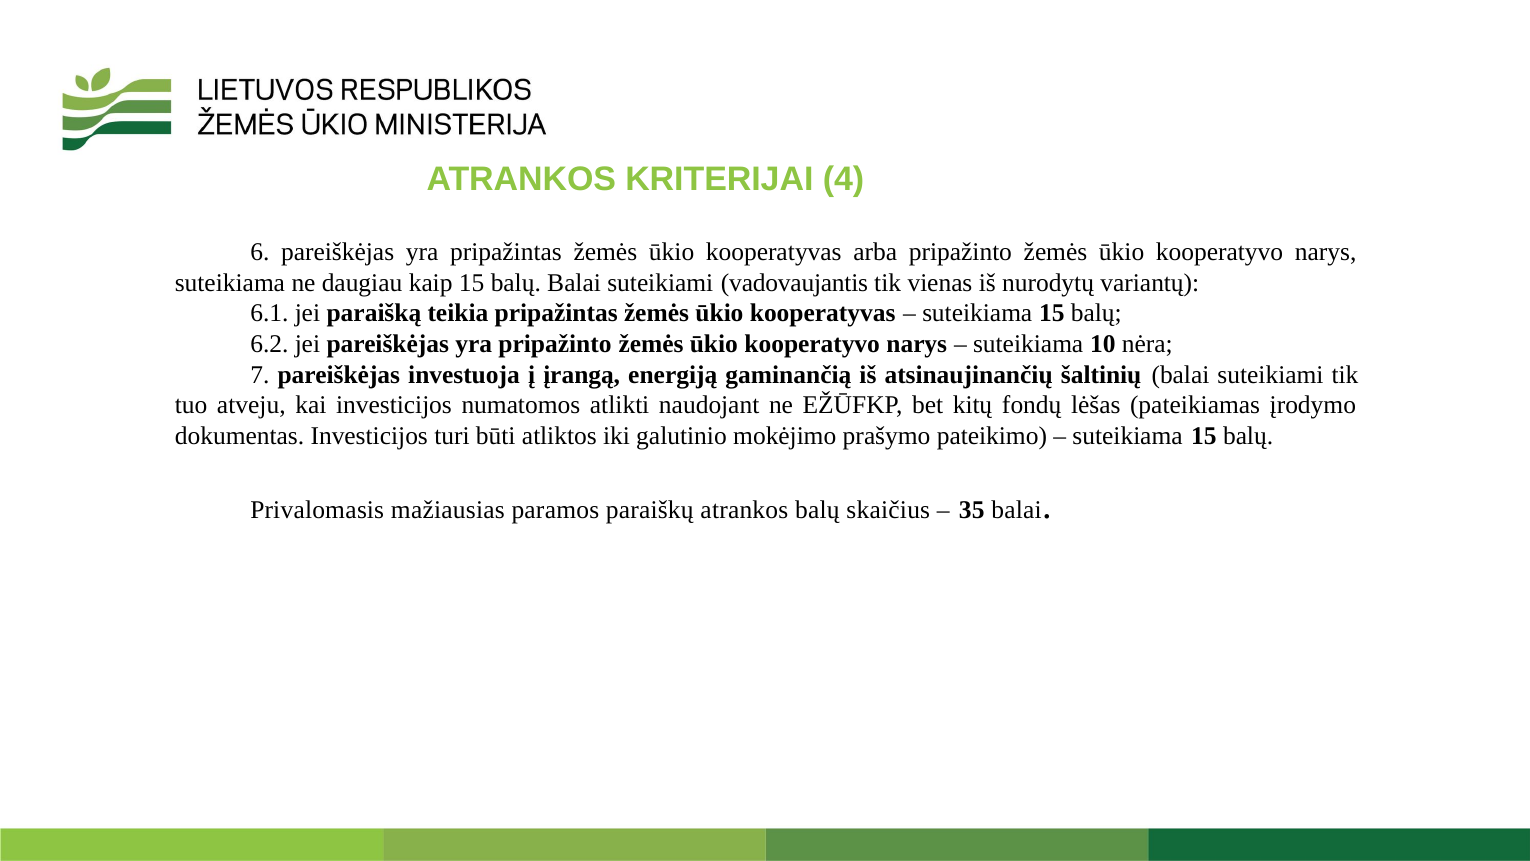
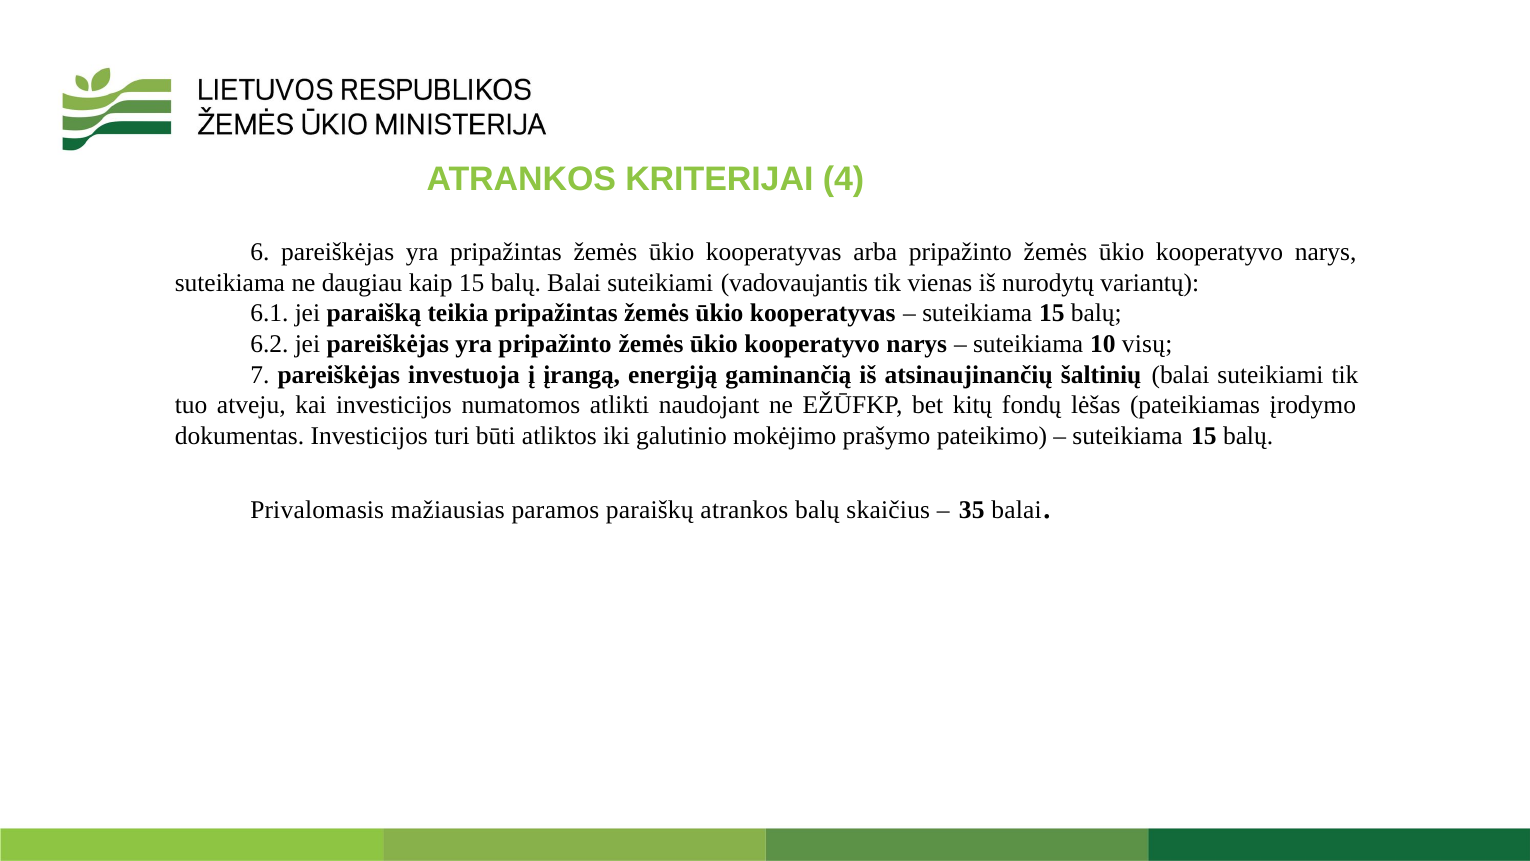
nėra: nėra -> visų
